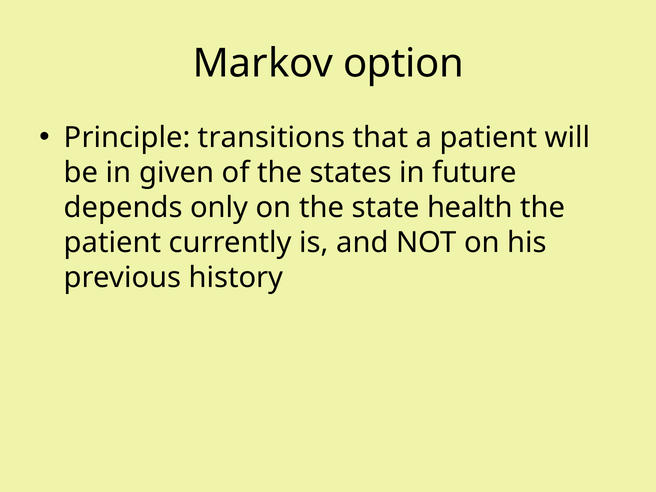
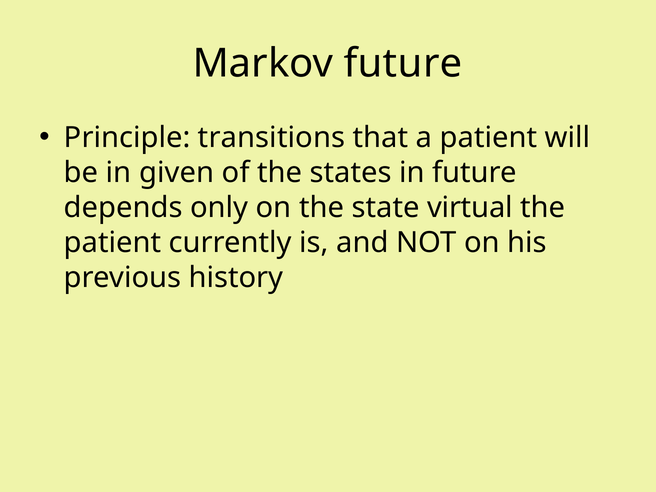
Markov option: option -> future
health: health -> virtual
